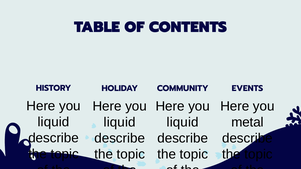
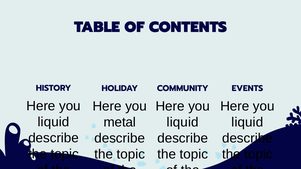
liquid at (120, 122): liquid -> metal
metal at (247, 122): metal -> liquid
